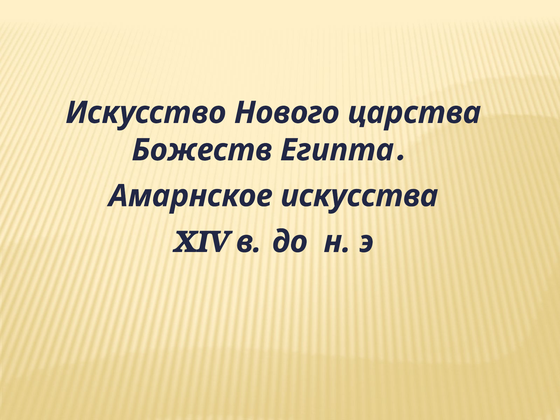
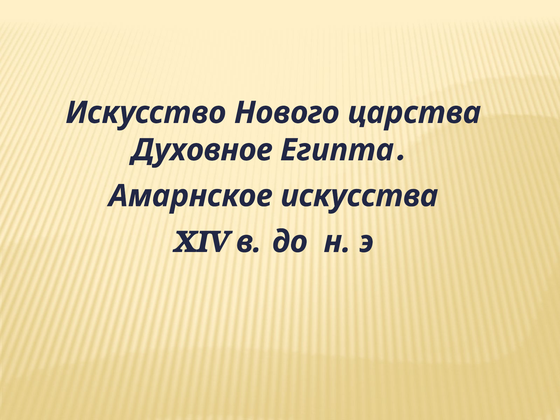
Божеств: Божеств -> Духовное
